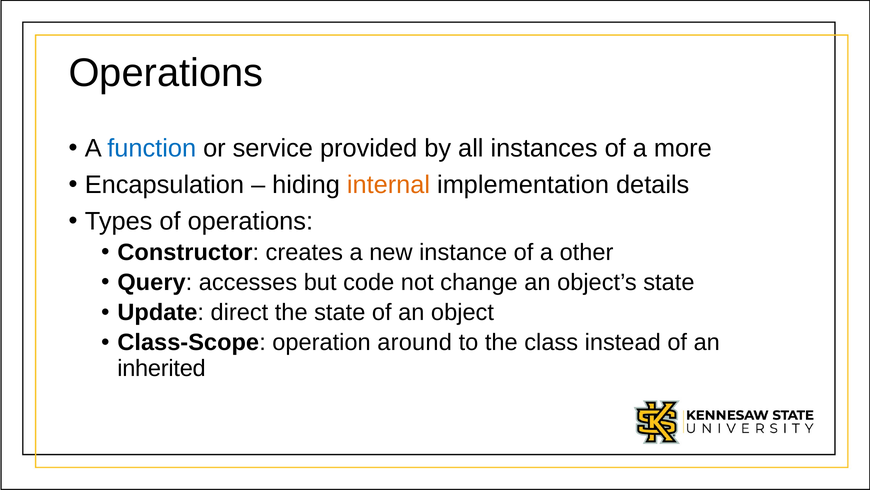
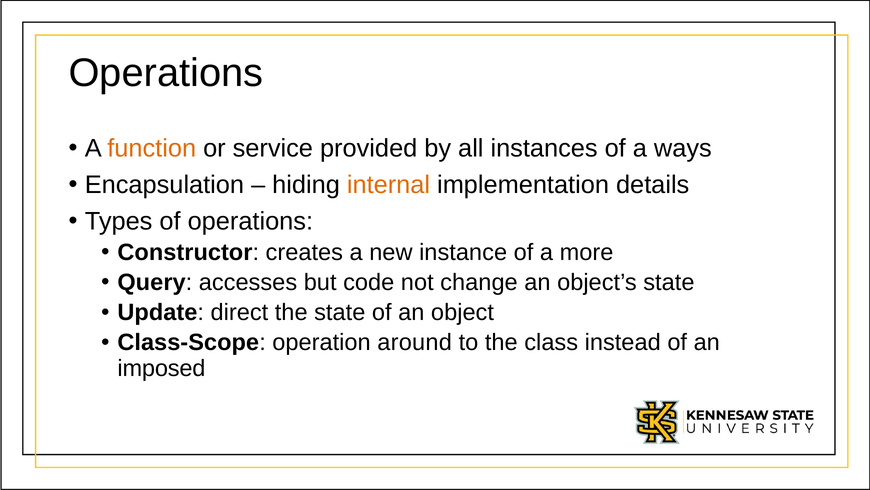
function colour: blue -> orange
more: more -> ways
other: other -> more
inherited: inherited -> imposed
